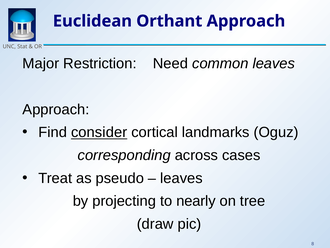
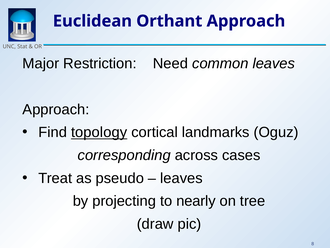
consider: consider -> topology
